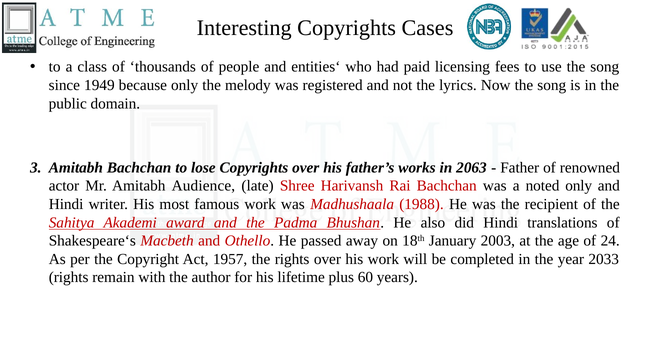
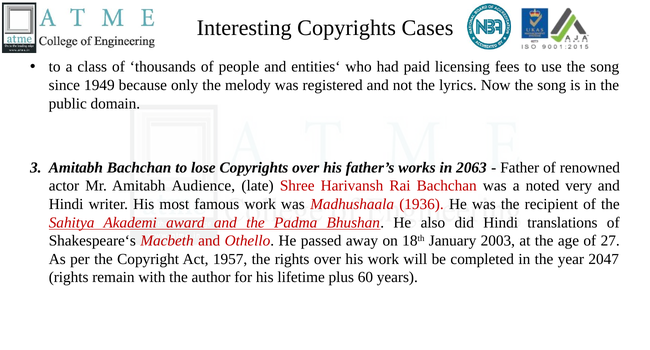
noted only: only -> very
1988: 1988 -> 1936
24: 24 -> 27
2033: 2033 -> 2047
